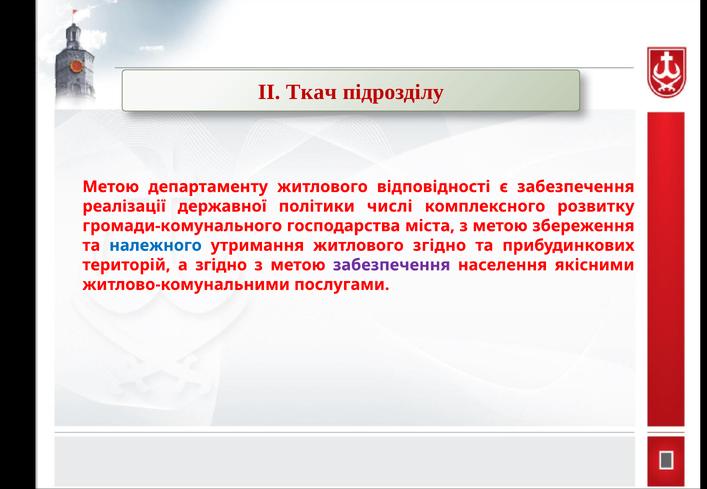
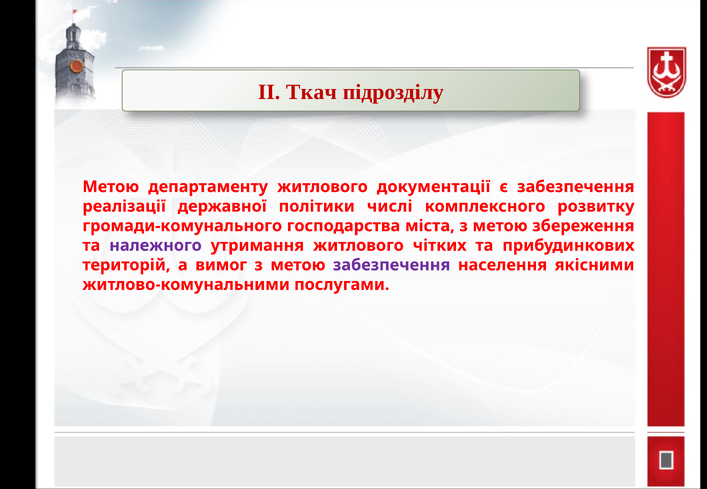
відповідності: відповідності -> документації
належного colour: blue -> purple
житлового згідно: згідно -> чітких
а згідно: згідно -> вимог
